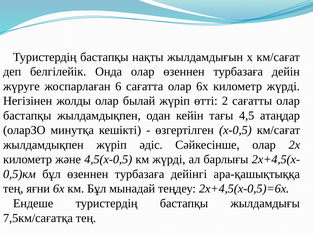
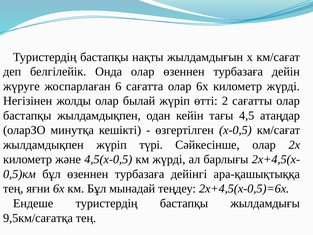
әдіс: әдіс -> түрі
7,5км/сағатқа: 7,5км/сағатқа -> 9,5км/сағатқа
